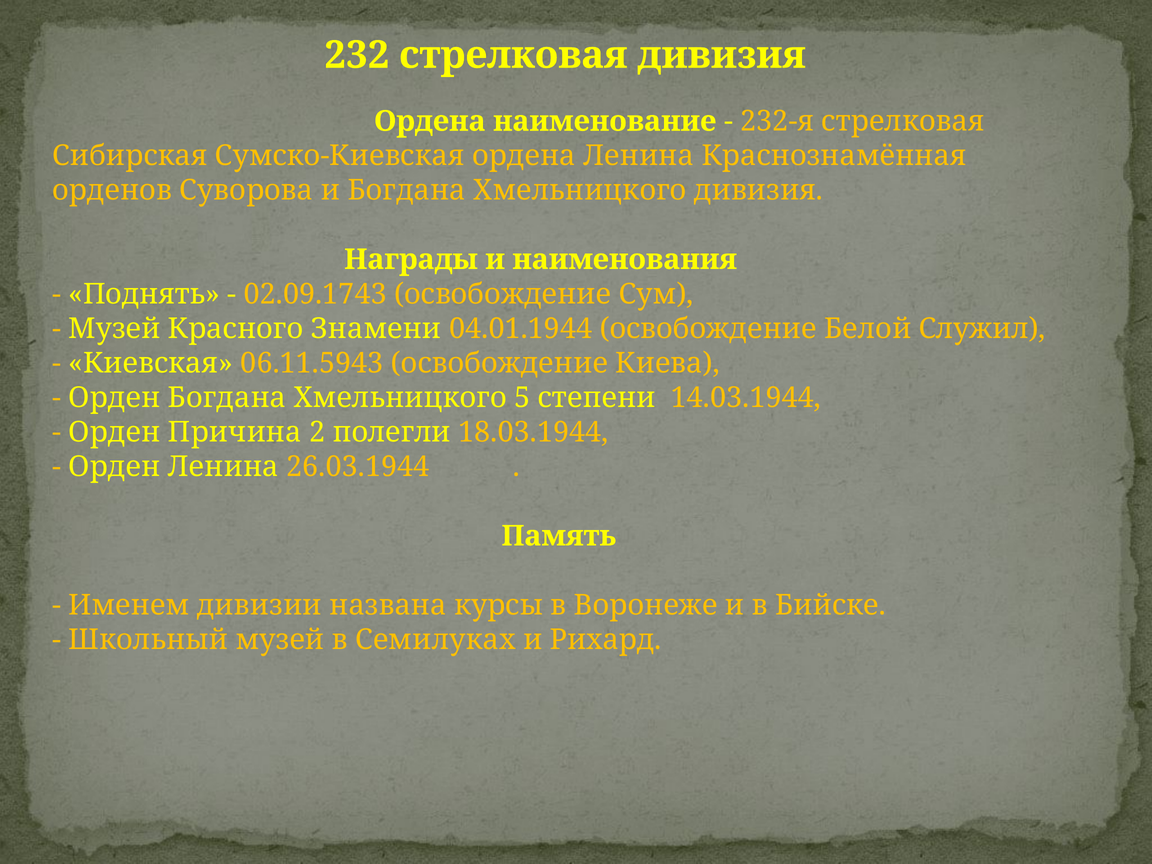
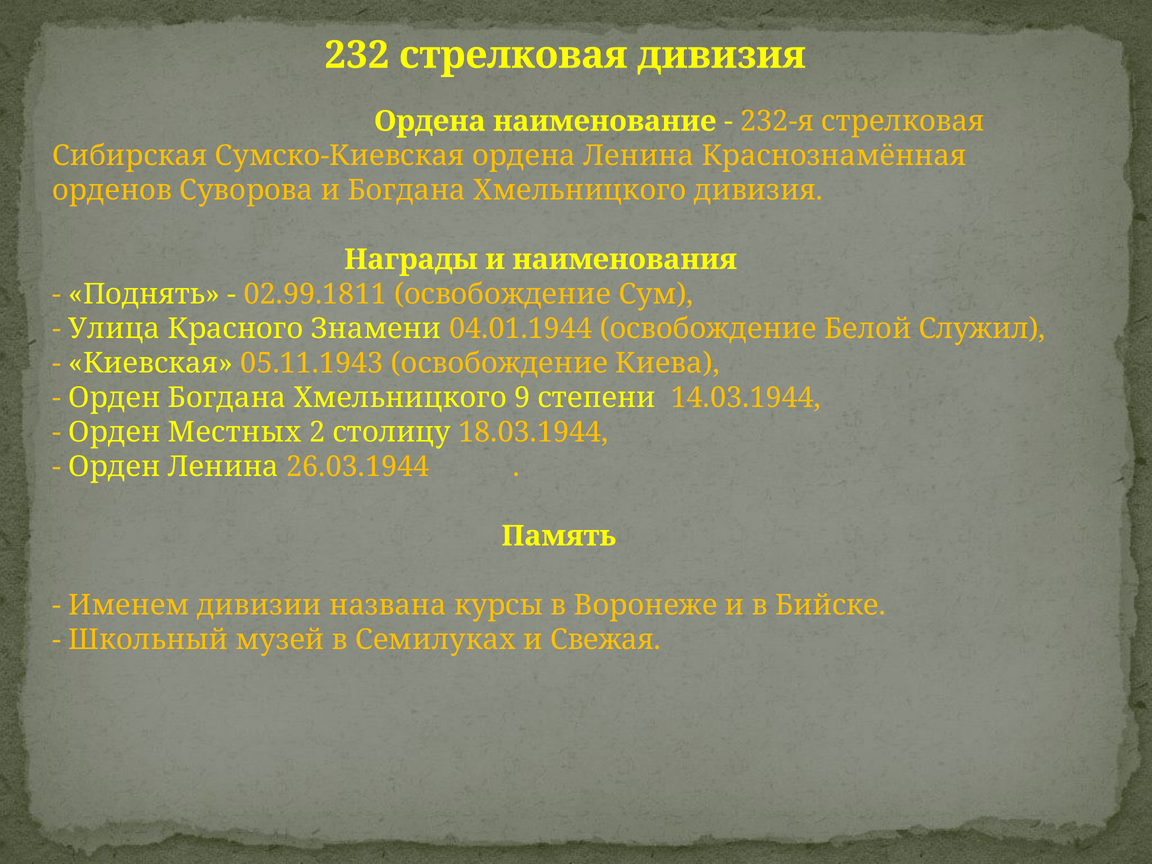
02.09.1743: 02.09.1743 -> 02.99.1811
Музей at (114, 329): Музей -> Улица
06.11.5943: 06.11.5943 -> 05.11.1943
5: 5 -> 9
Причина: Причина -> Местных
полегли: полегли -> столицу
Рихард: Рихард -> Свежая
